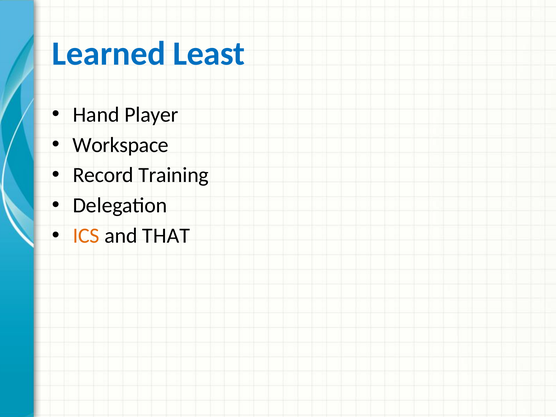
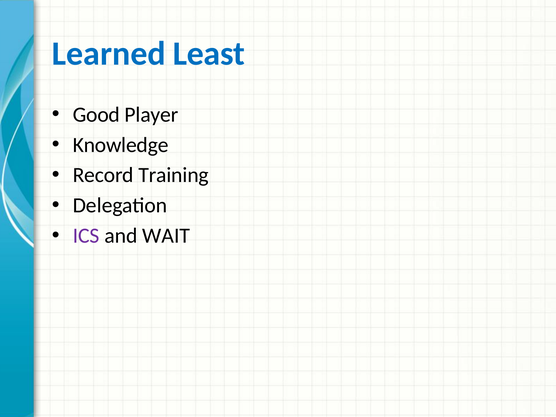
Hand: Hand -> Good
Workspace: Workspace -> Knowledge
ICS colour: orange -> purple
THAT: THAT -> WAIT
